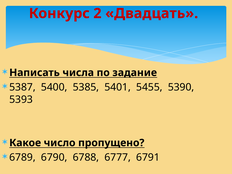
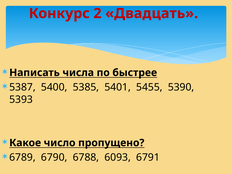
задание: задание -> быстрее
6777: 6777 -> 6093
